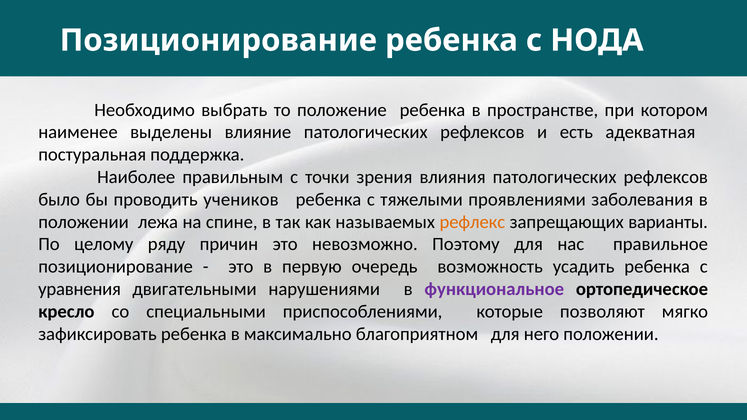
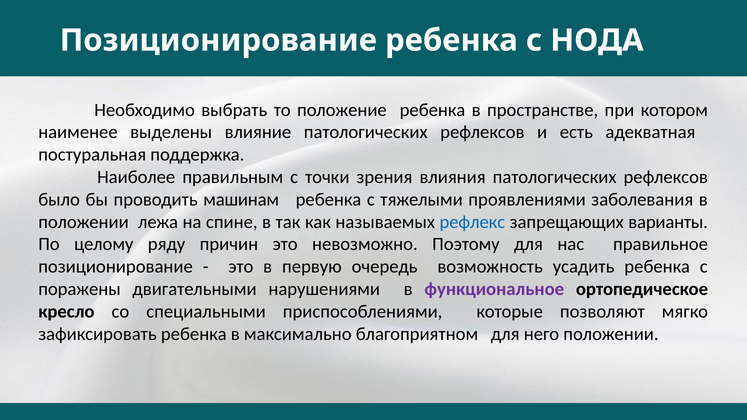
учеников: учеников -> машинам
рефлекс colour: orange -> blue
уравнения: уравнения -> поражены
